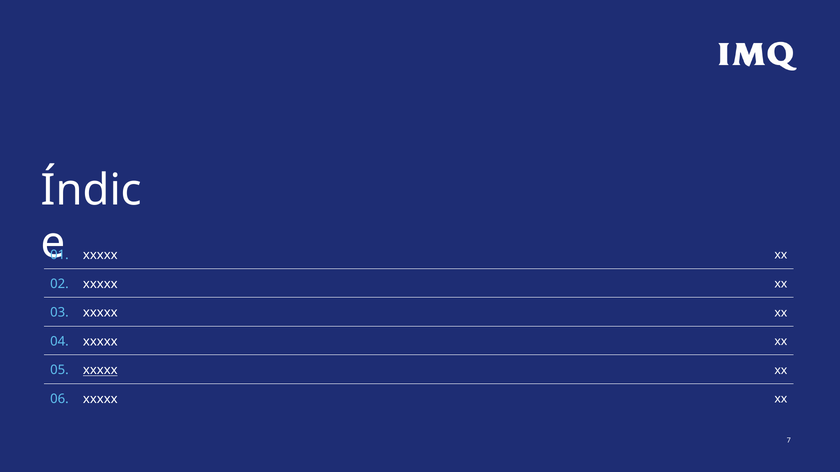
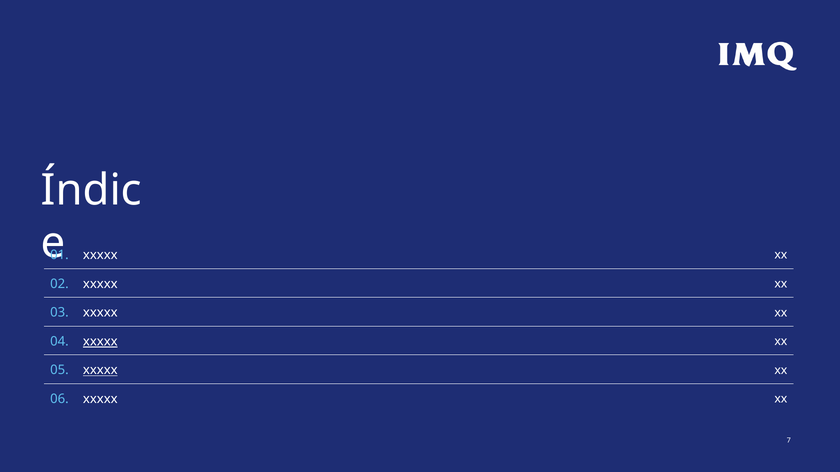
xxxxx at (100, 342) underline: none -> present
